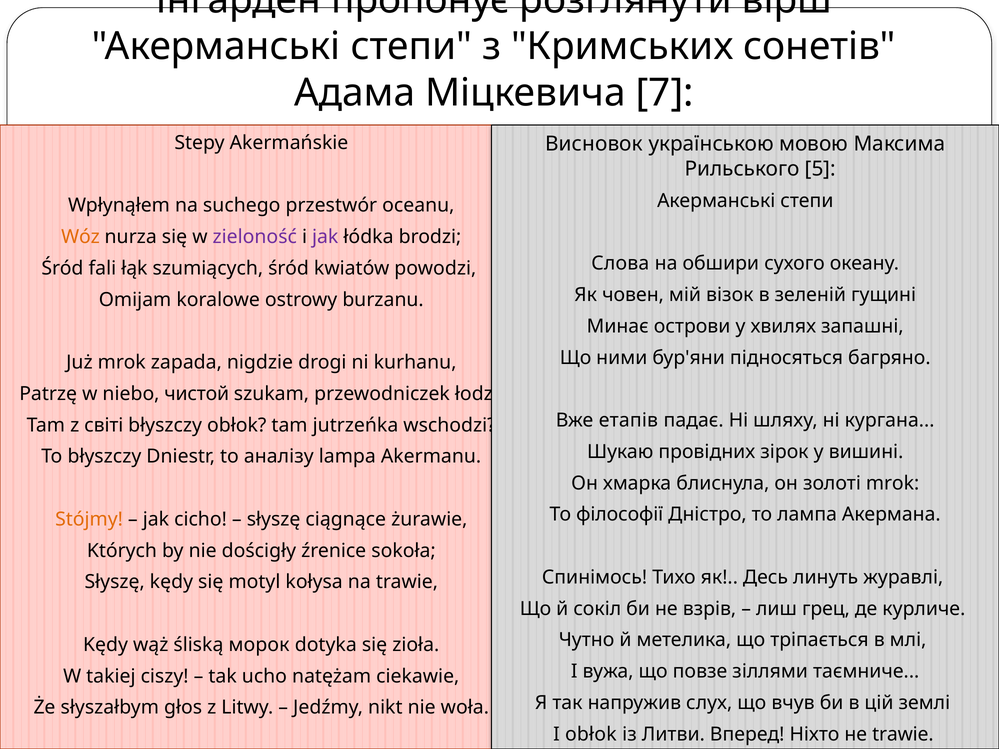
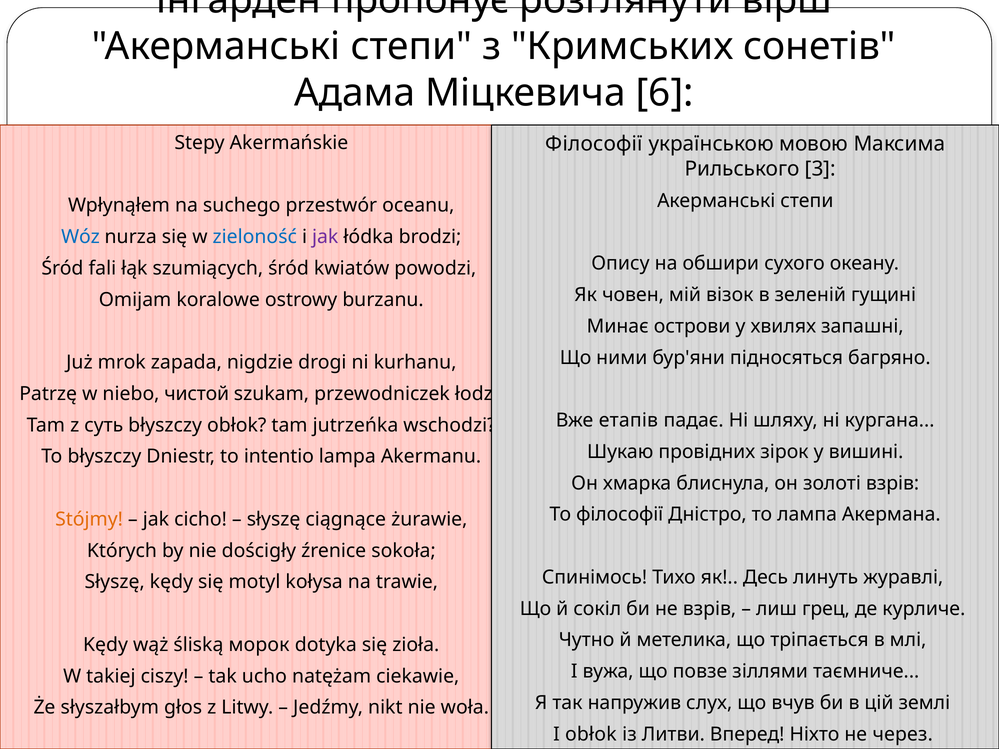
7: 7 -> 6
Висновок at (594, 144): Висновок -> Філософії
5: 5 -> 3
Wóz colour: orange -> blue
zieloność colour: purple -> blue
Слова: Слова -> Опису
світі: світі -> суть
аналізу: аналізу -> intentio
золоті mrok: mrok -> взрів
не trawie: trawie -> через
